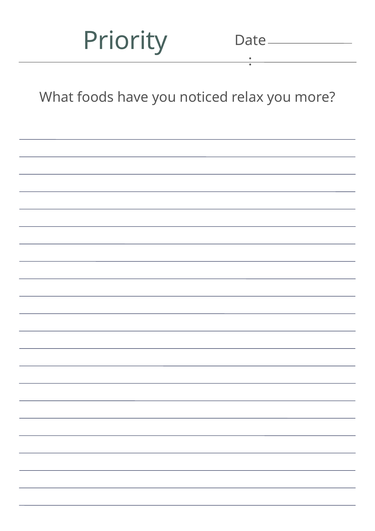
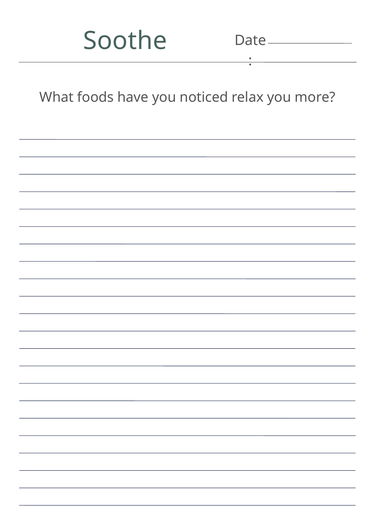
Priority: Priority -> Soothe
